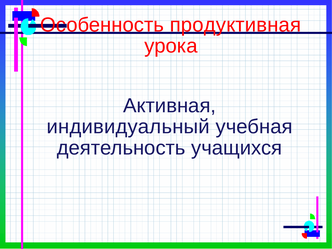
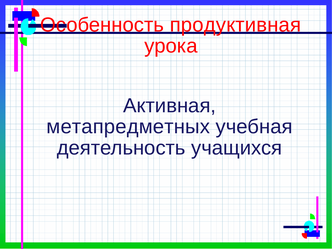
индивидуальный: индивидуальный -> метапредметных
